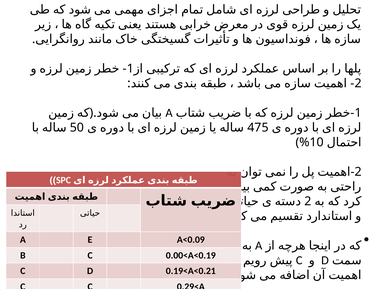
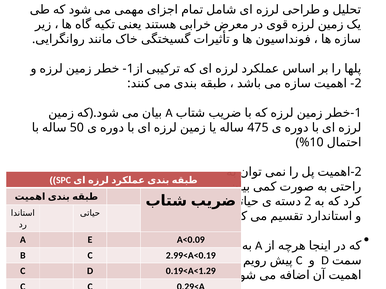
0.00<A<0.19: 0.00<A<0.19 -> 2.99<A<0.19
0.19<A<0.21: 0.19<A<0.21 -> 0.19<A<1.29
